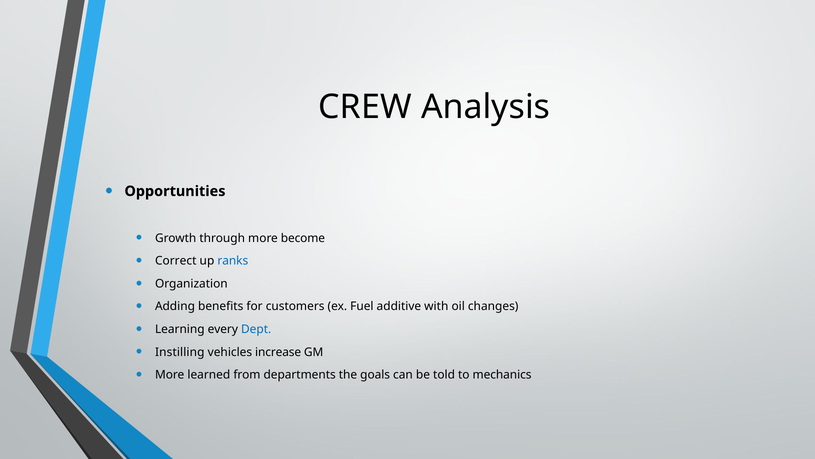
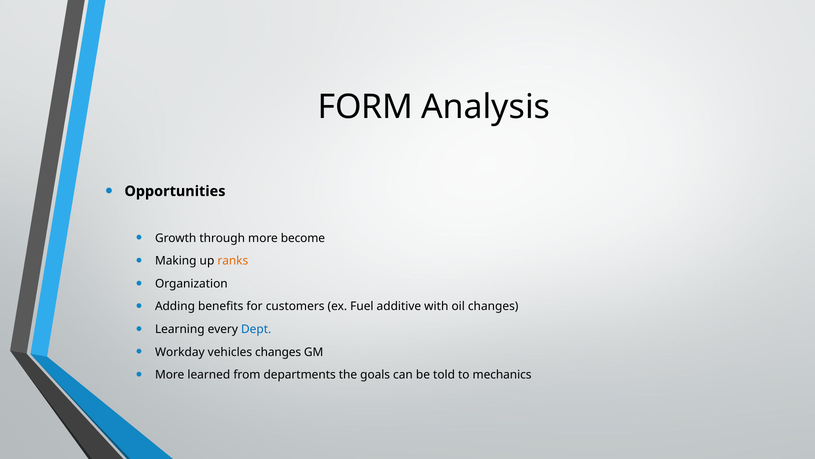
CREW: CREW -> FORM
Correct: Correct -> Making
ranks colour: blue -> orange
Instilling: Instilling -> Workday
vehicles increase: increase -> changes
